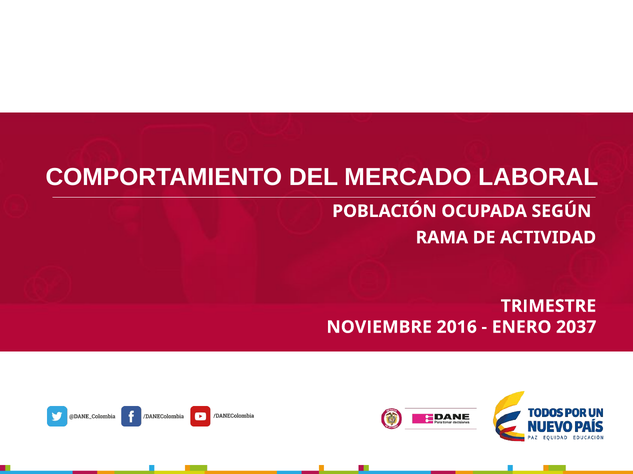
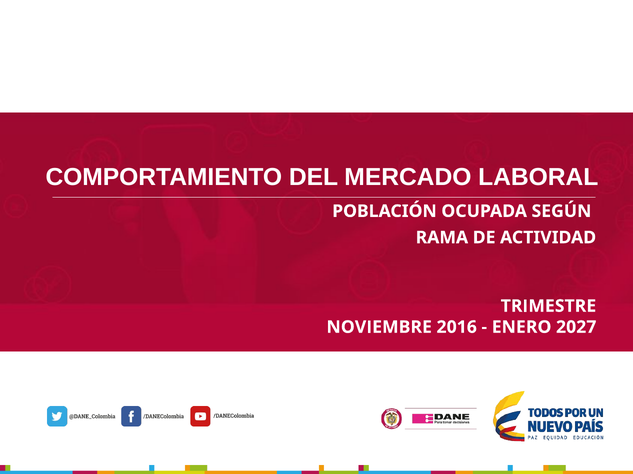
2037: 2037 -> 2027
